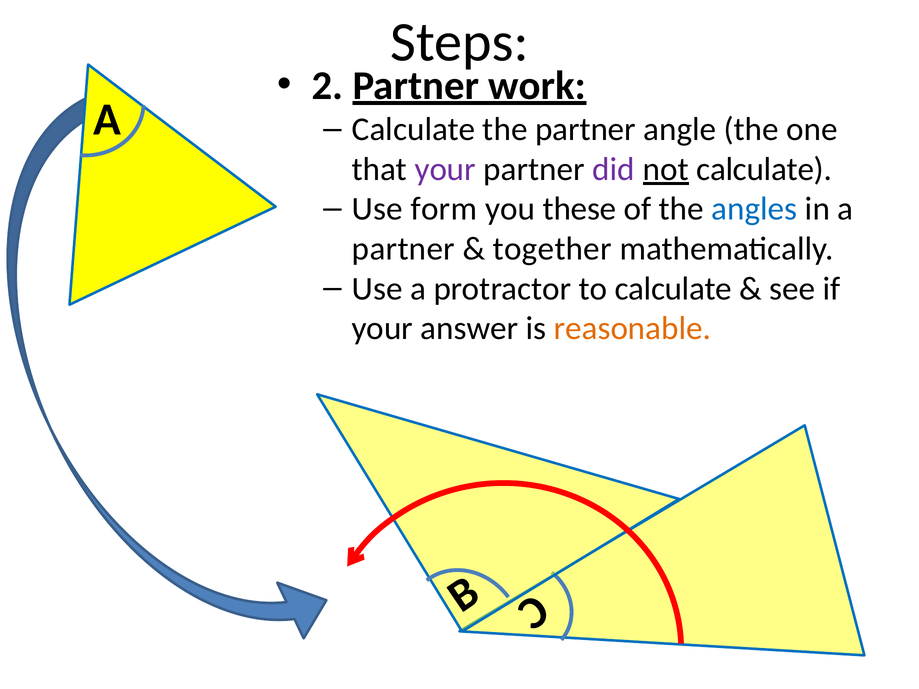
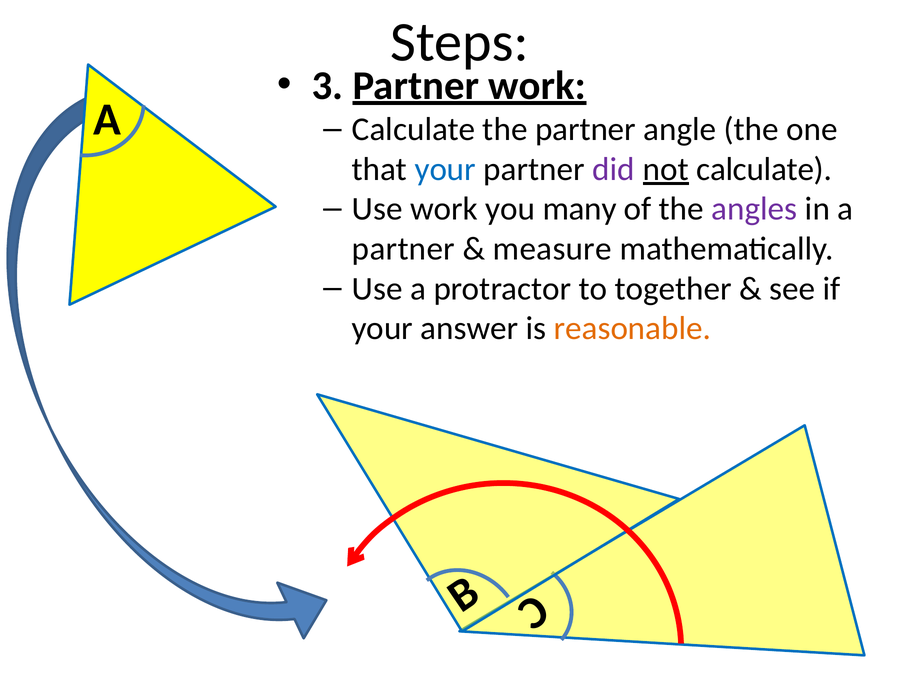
2: 2 -> 3
your at (445, 169) colour: purple -> blue
Use form: form -> work
these: these -> many
angles colour: blue -> purple
together: together -> measure
to calculate: calculate -> together
